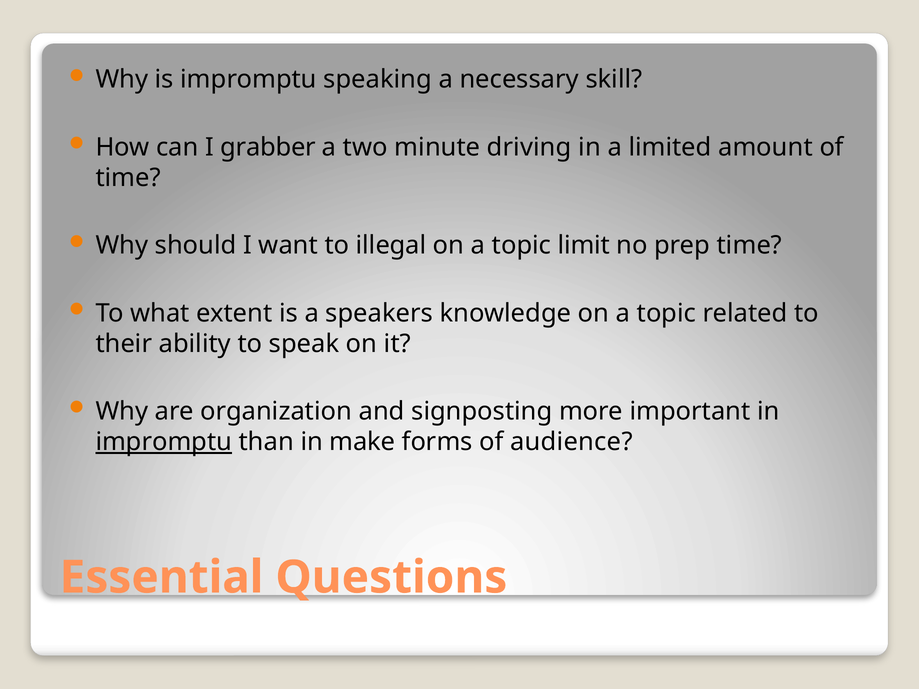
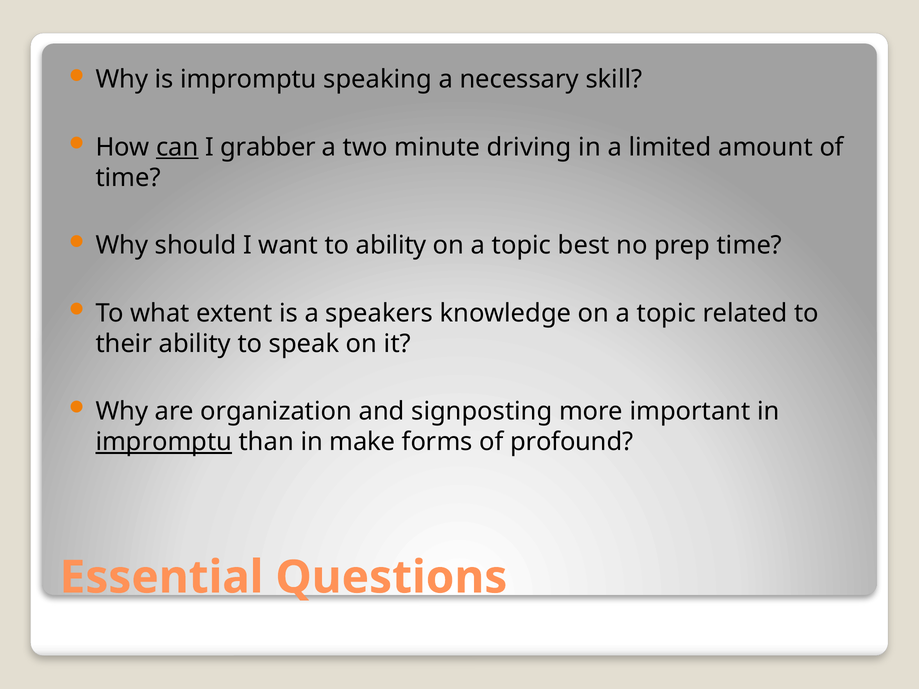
can underline: none -> present
to illegal: illegal -> ability
limit: limit -> best
audience: audience -> profound
